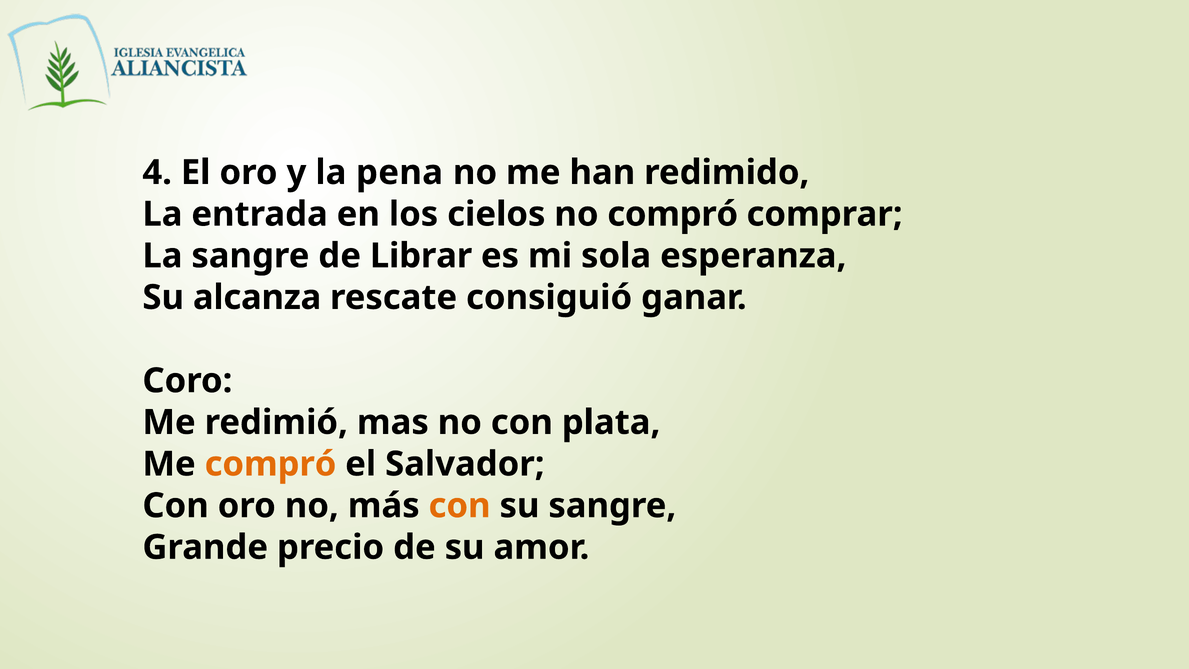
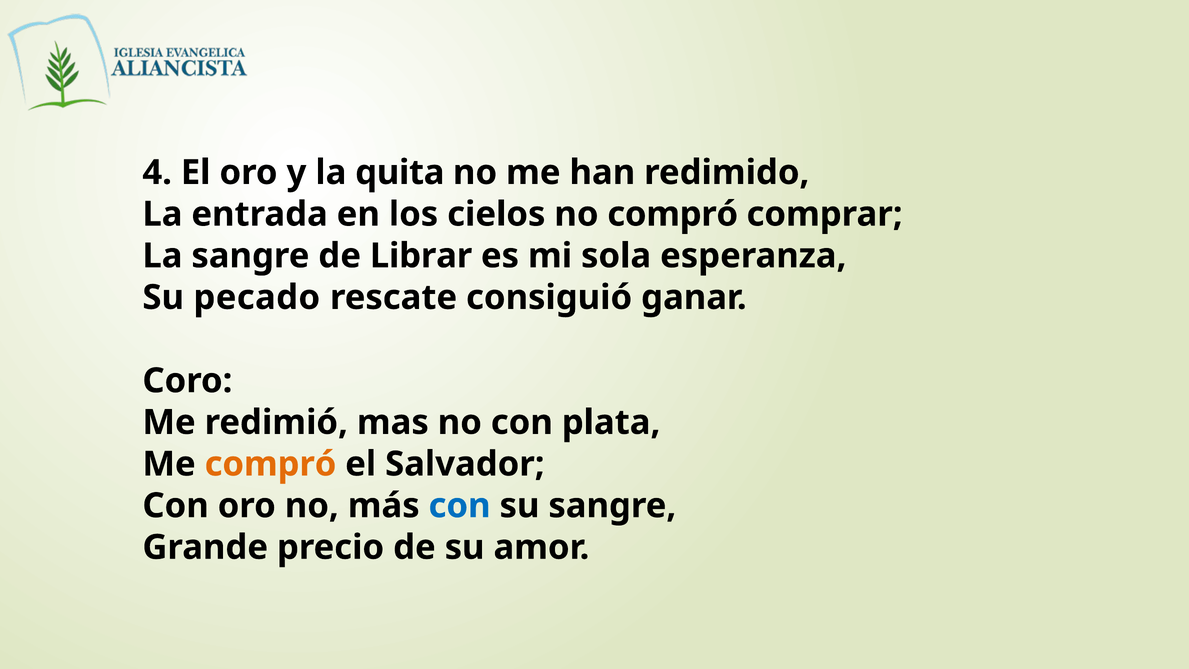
pena: pena -> quita
alcanza: alcanza -> pecado
con at (460, 506) colour: orange -> blue
